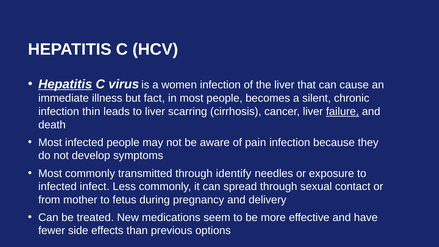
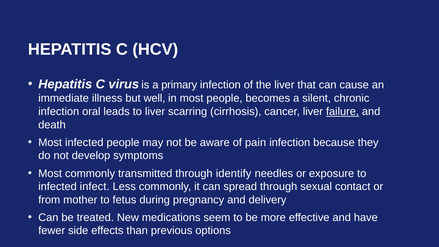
Hepatitis at (65, 84) underline: present -> none
women: women -> primary
fact: fact -> well
thin: thin -> oral
